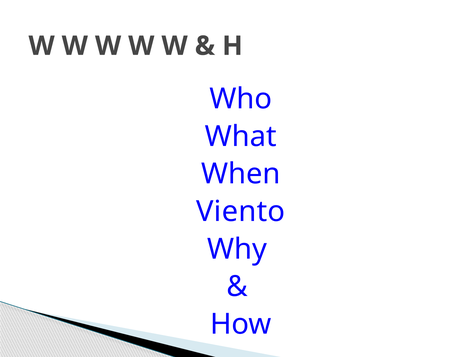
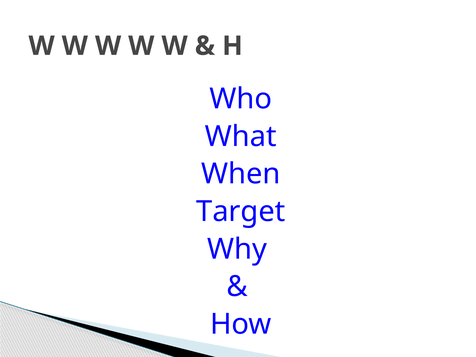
Viento: Viento -> Target
